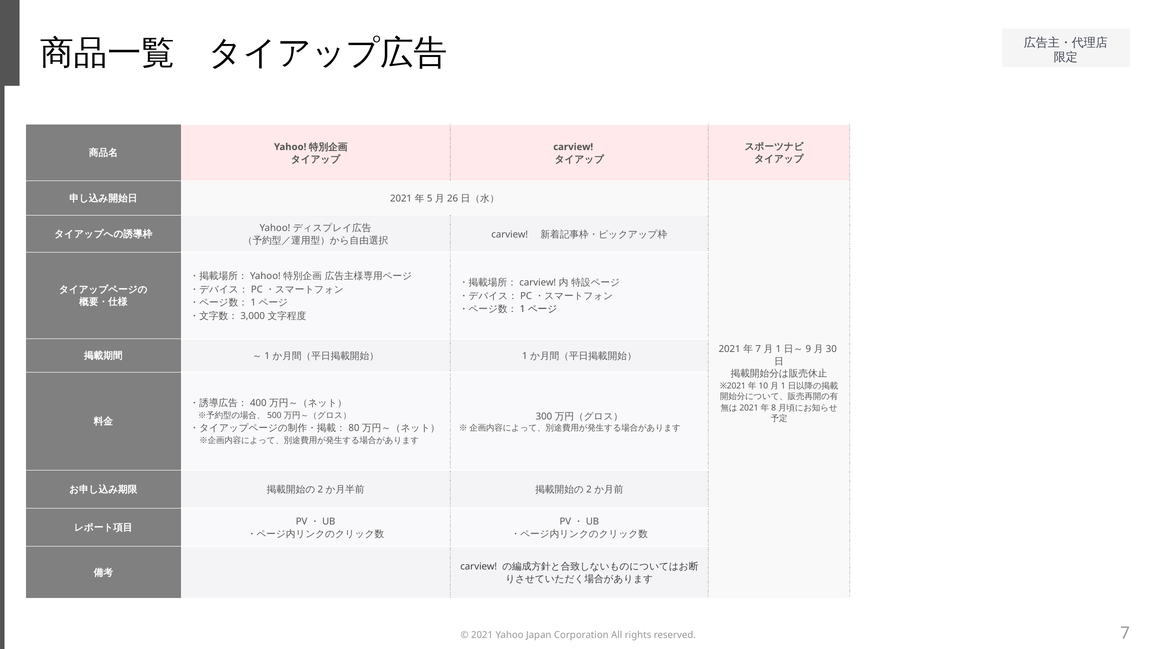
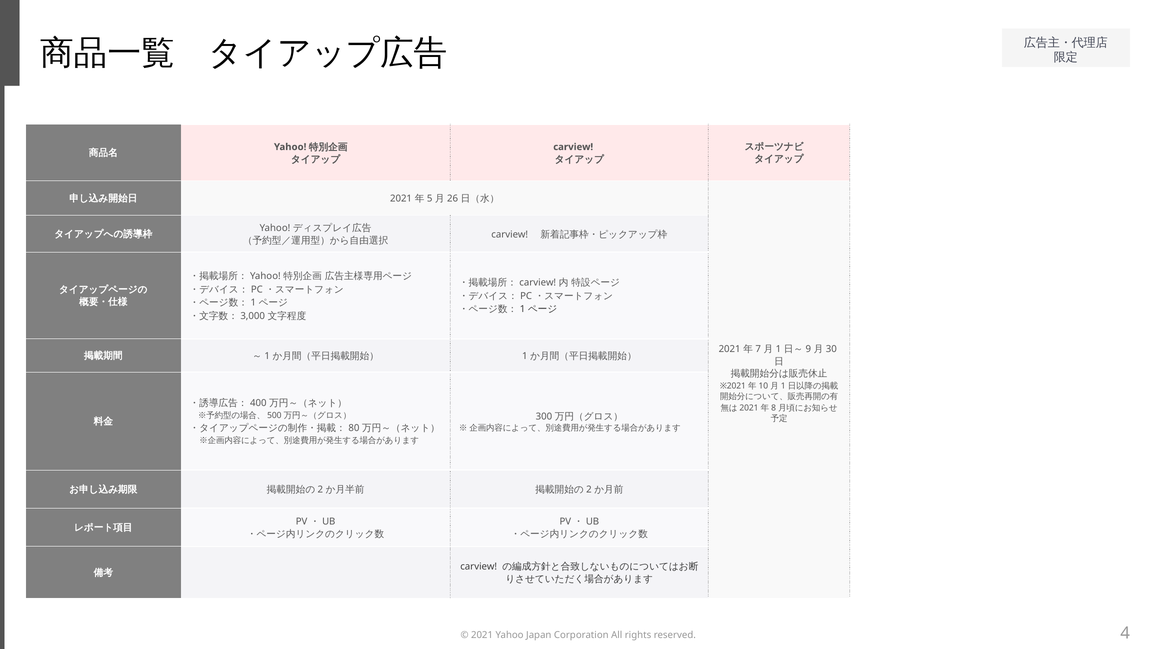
7 at (1125, 633): 7 -> 4
